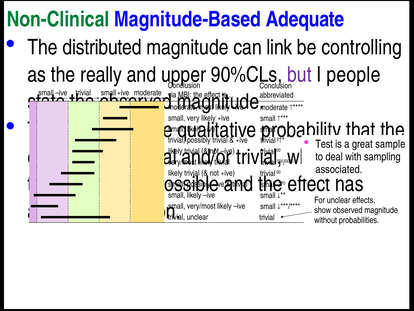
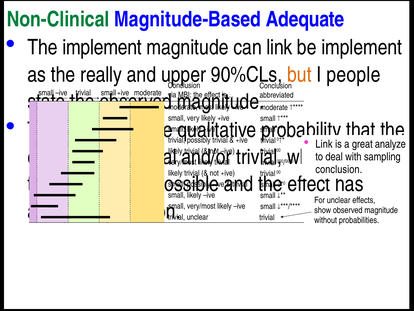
The distributed: distributed -> implement
be controlling: controlling -> implement
but at (299, 75) colour: purple -> orange
Test at (324, 144): Test -> Link
sample: sample -> analyze
associated at (339, 169): associated -> conclusion
